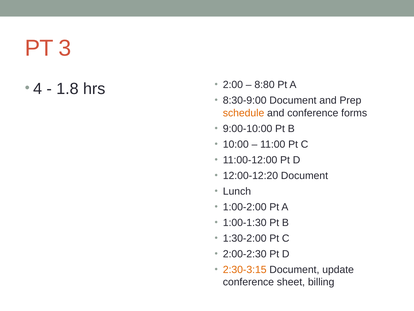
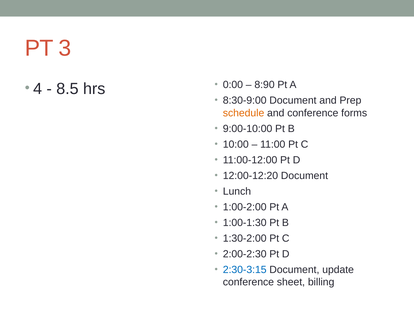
1.8: 1.8 -> 8.5
2:00: 2:00 -> 0:00
8:80: 8:80 -> 8:90
2:30-3:15 colour: orange -> blue
